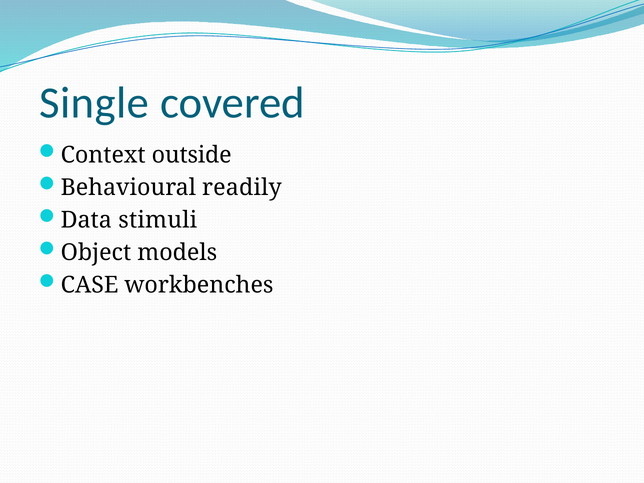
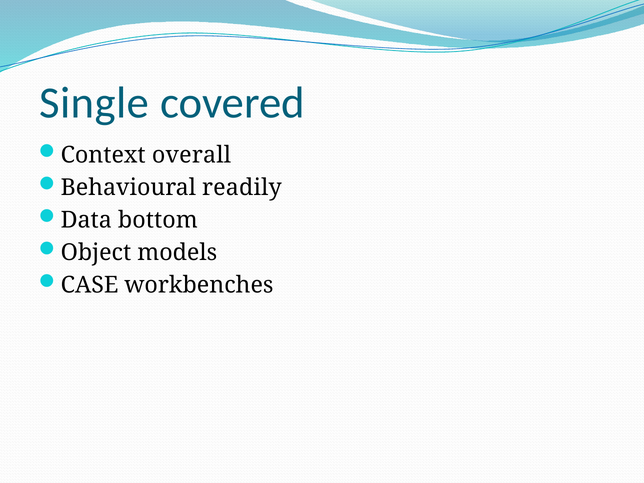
outside: outside -> overall
stimuli: stimuli -> bottom
